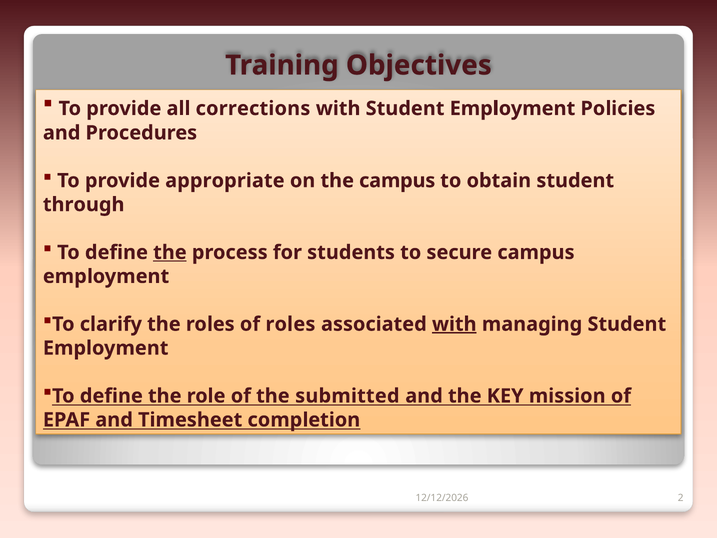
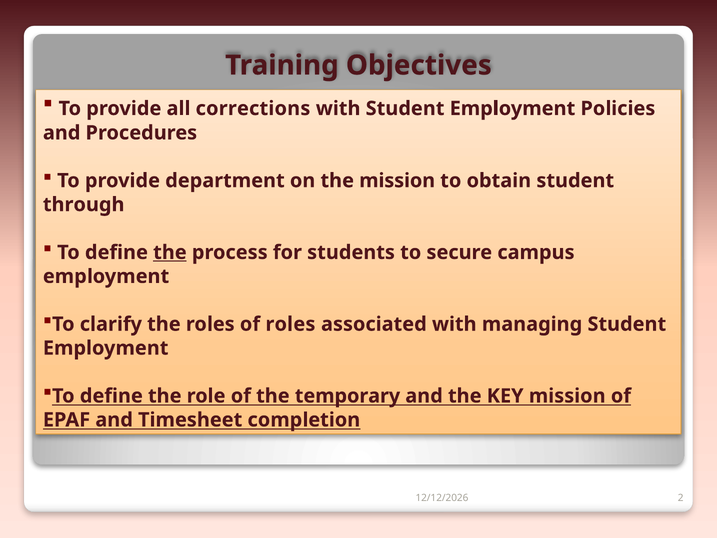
appropriate: appropriate -> department
the campus: campus -> mission
with at (454, 324) underline: present -> none
submitted: submitted -> temporary
